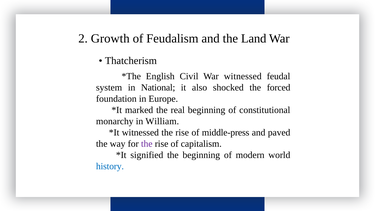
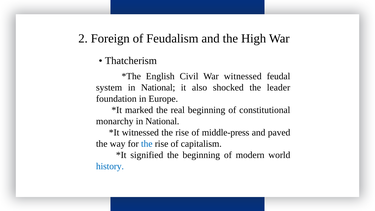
Growth: Growth -> Foreign
Land: Land -> High
forced: forced -> leader
monarchy in William: William -> National
the at (147, 144) colour: purple -> blue
